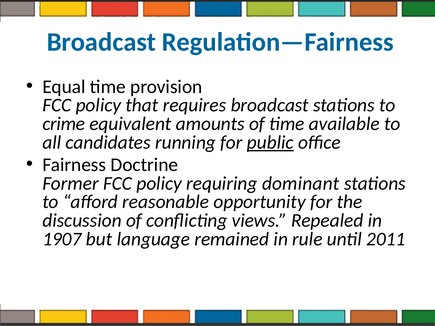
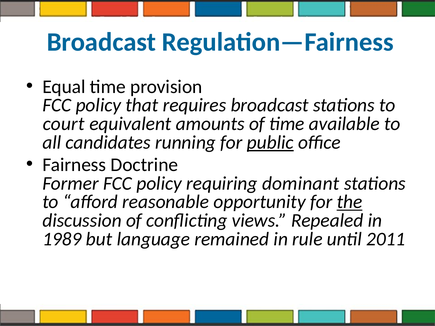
crime: crime -> court
the underline: none -> present
1907: 1907 -> 1989
